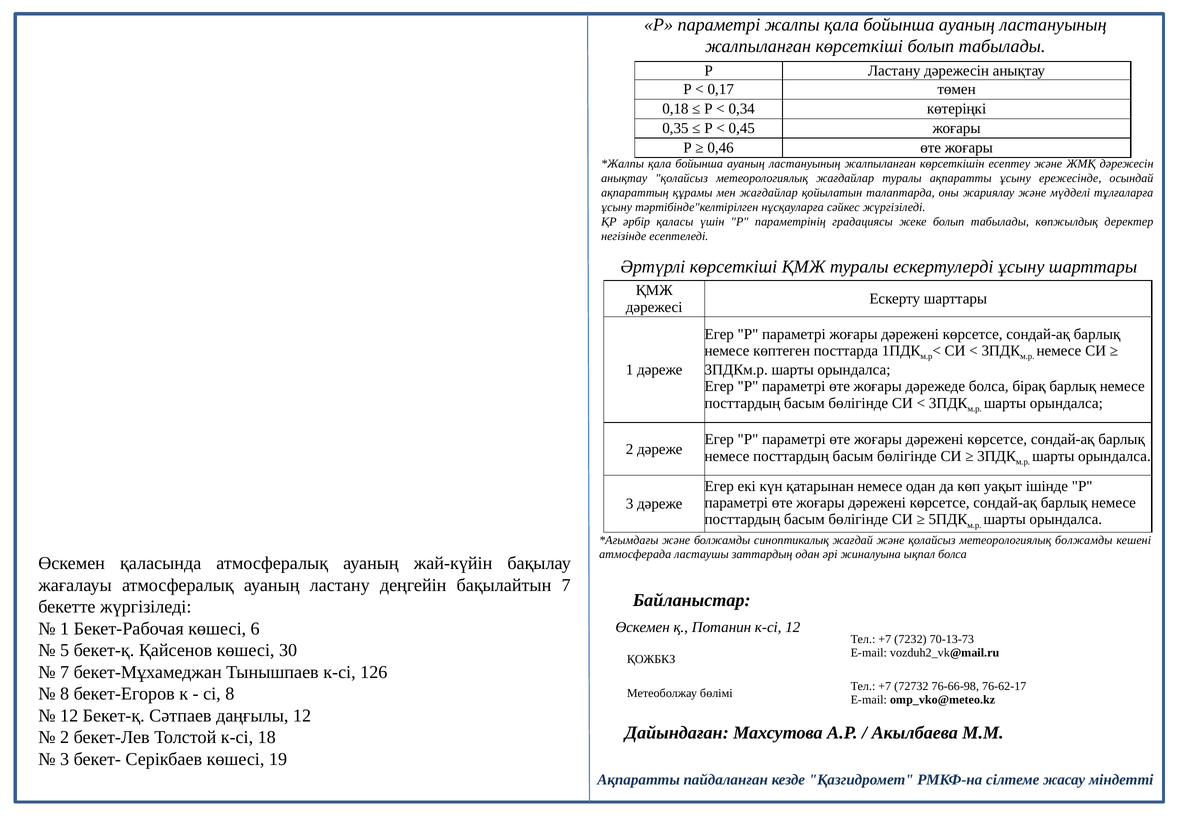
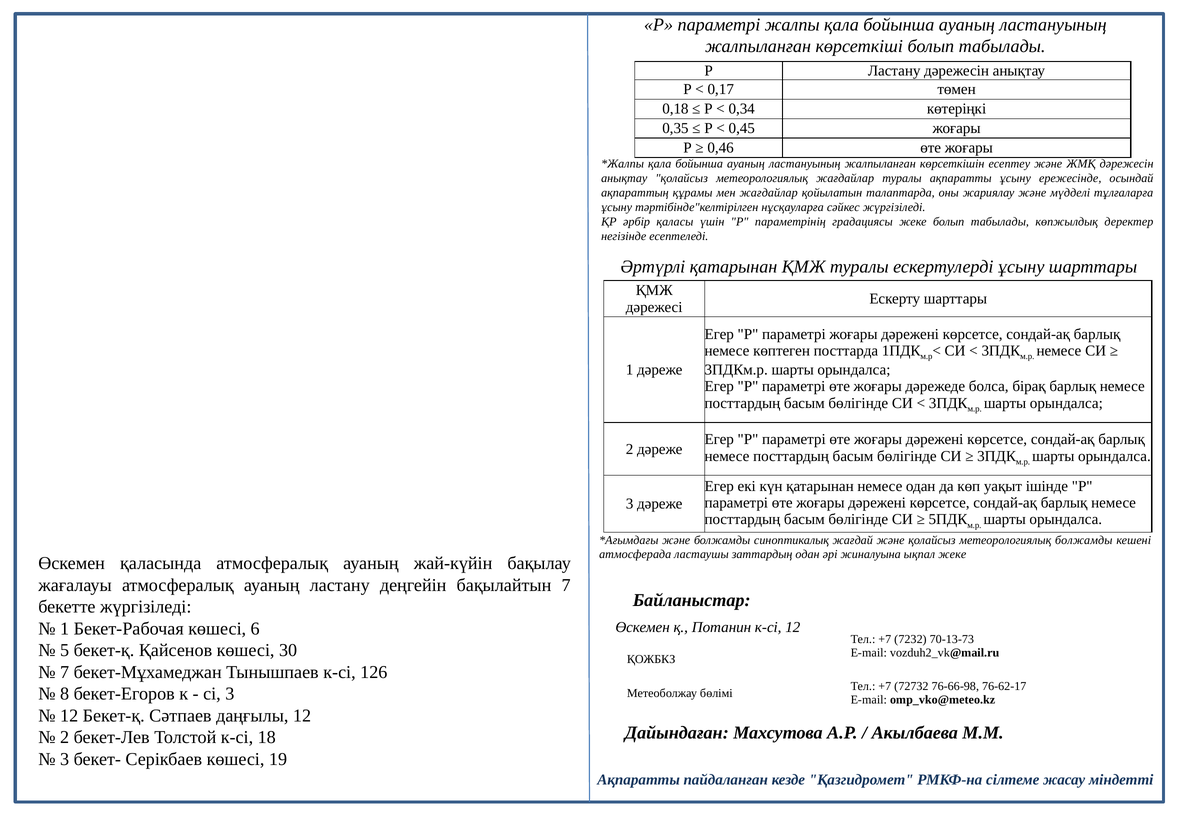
Әртүрлі көрсеткіші: көрсеткіші -> қатарынан
ықпал болса: болса -> жеке
сі 8: 8 -> 3
